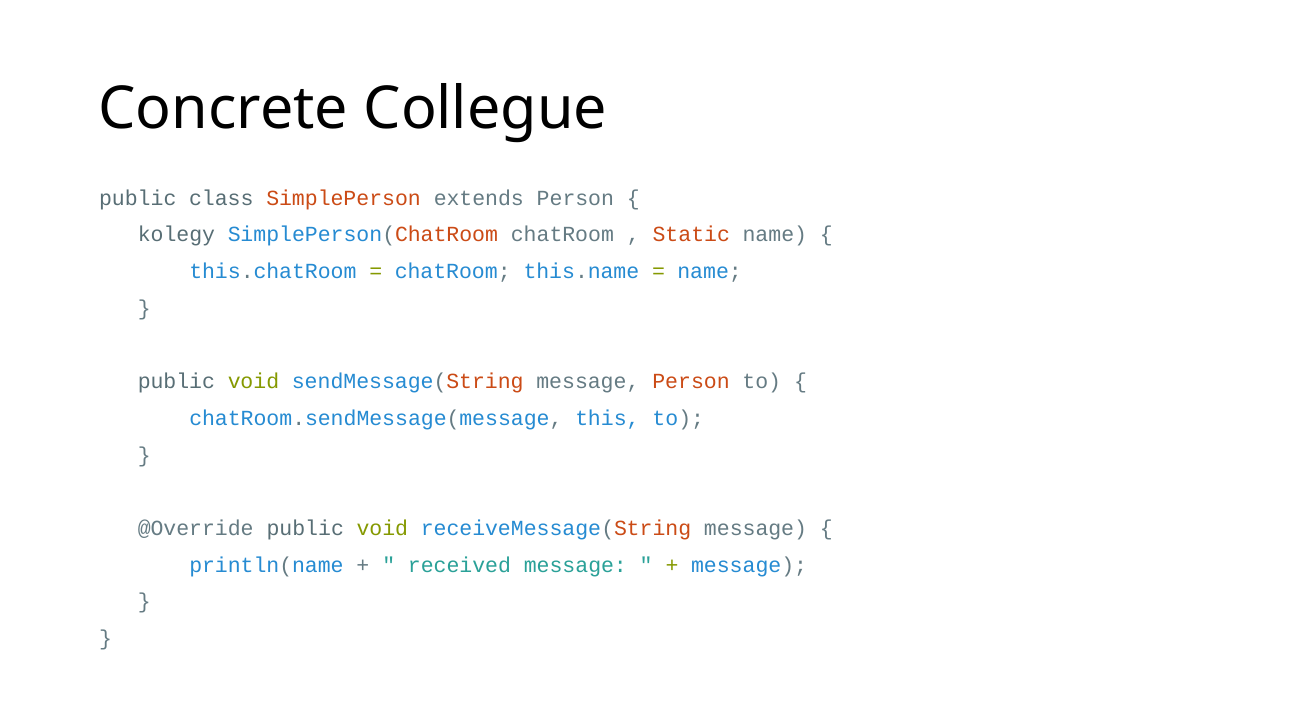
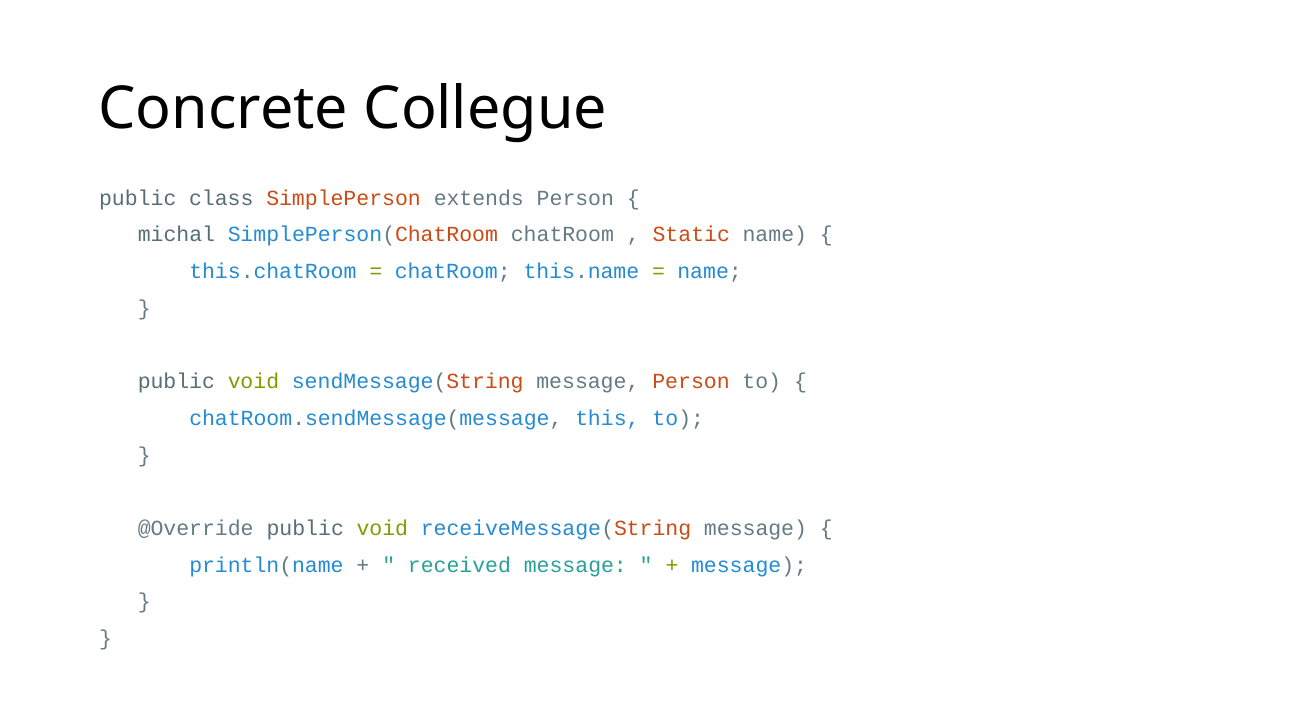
kolegy: kolegy -> michal
